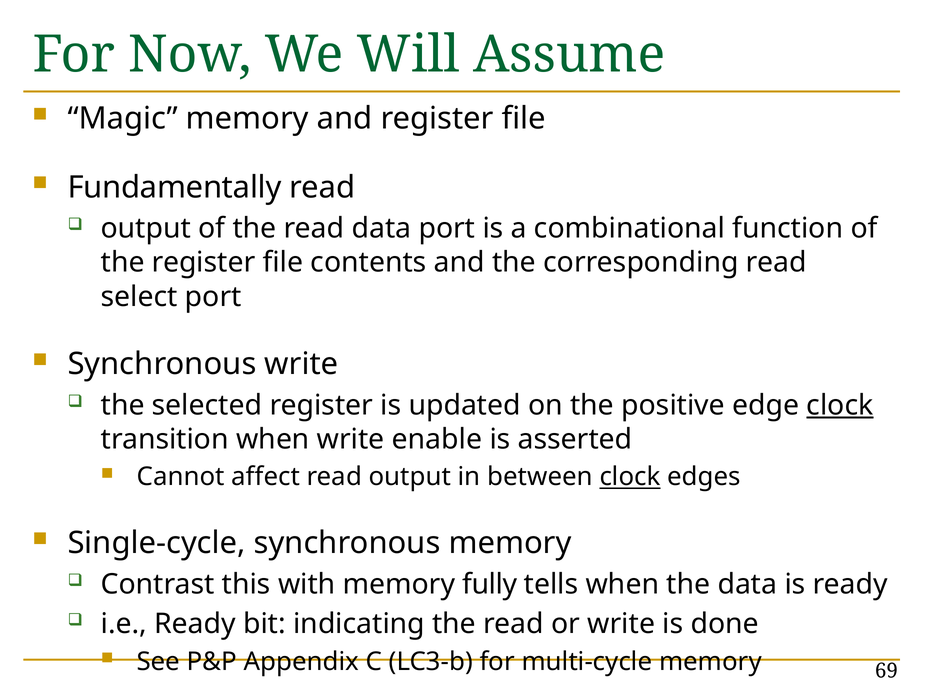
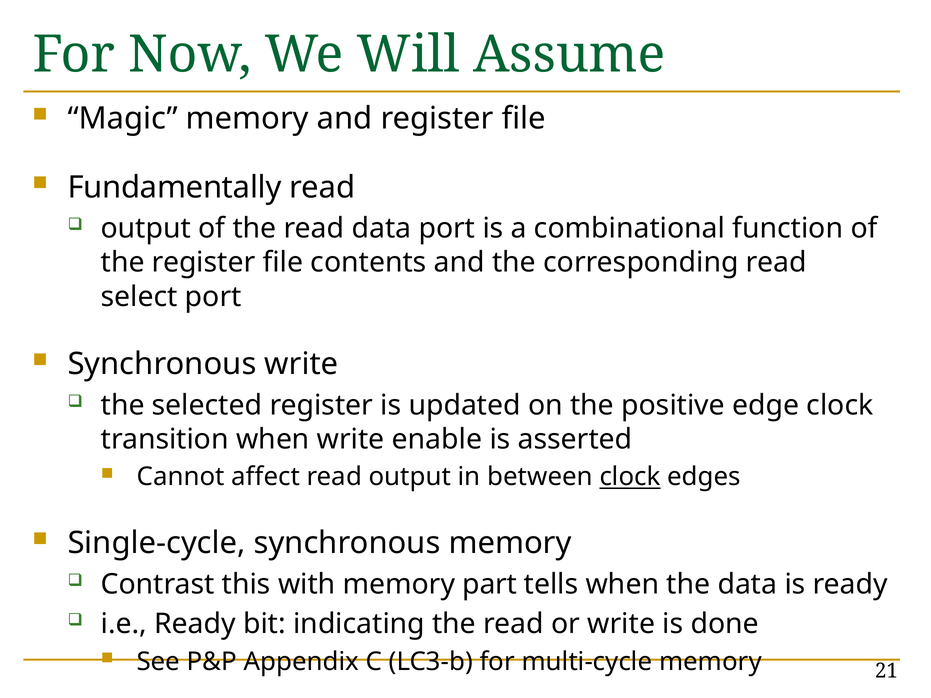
clock at (840, 405) underline: present -> none
fully: fully -> part
69: 69 -> 21
